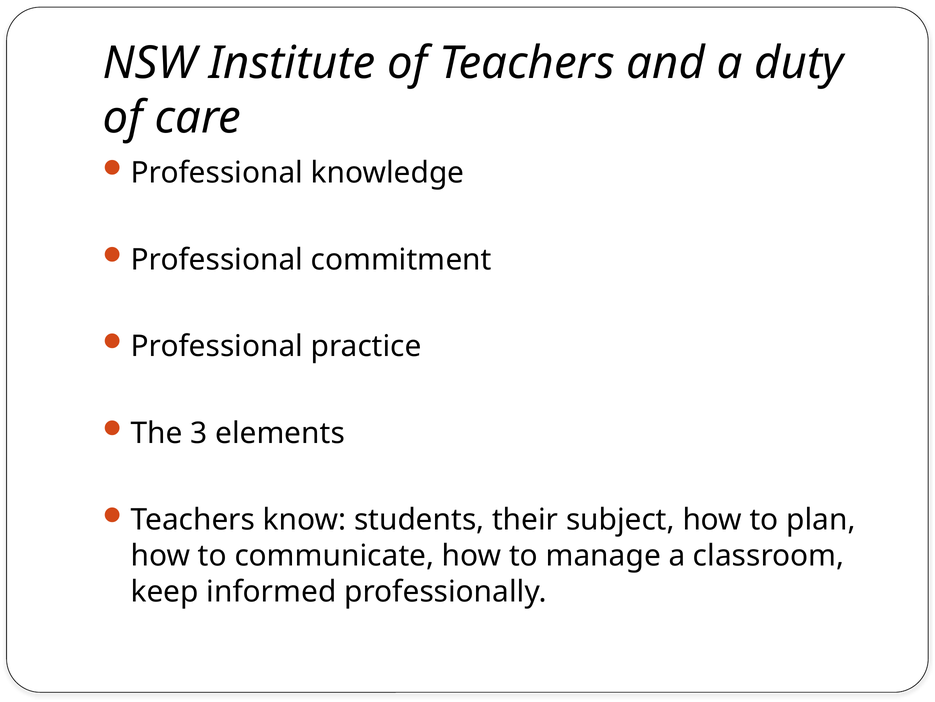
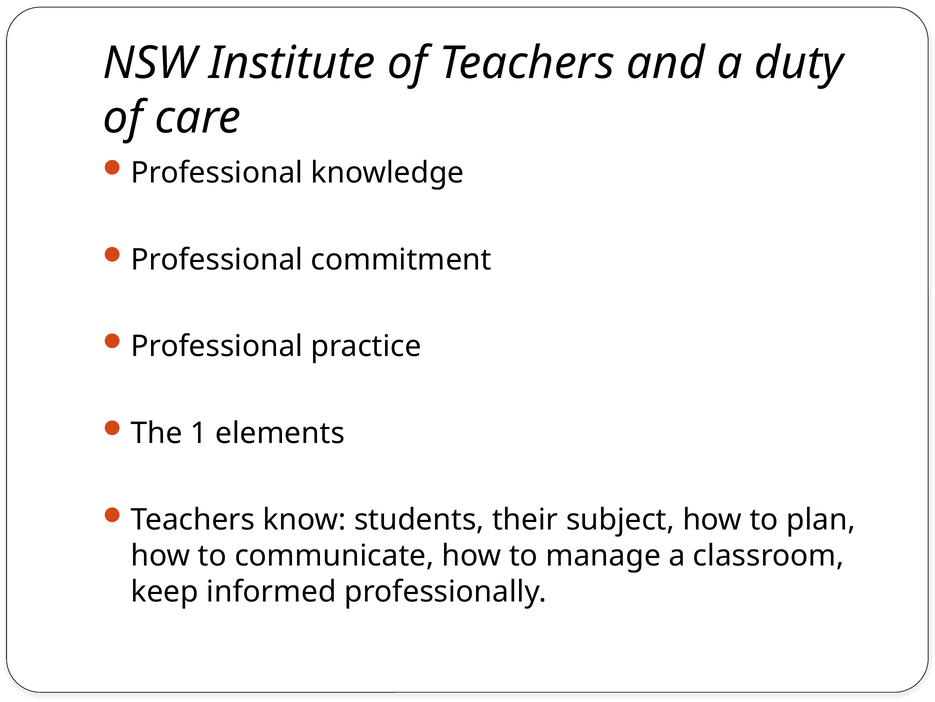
3: 3 -> 1
